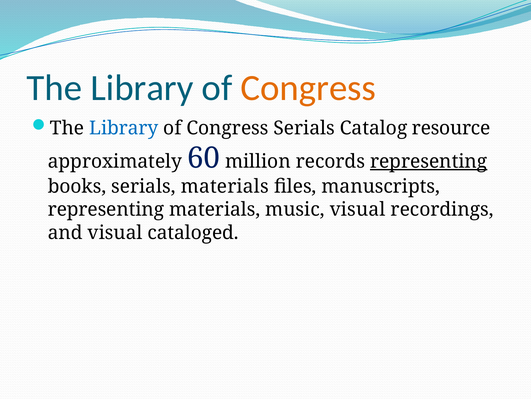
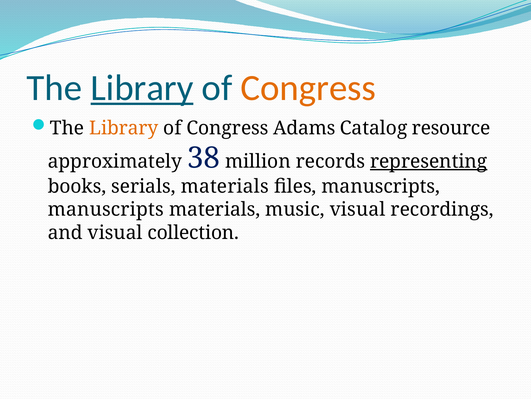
Library at (142, 88) underline: none -> present
Library at (124, 128) colour: blue -> orange
Congress Serials: Serials -> Adams
60: 60 -> 38
representing at (106, 209): representing -> manuscripts
cataloged: cataloged -> collection
